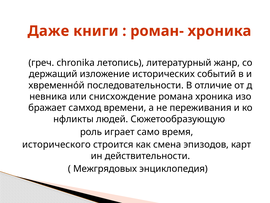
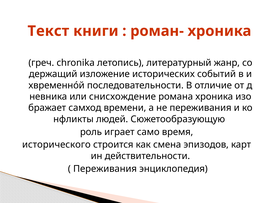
Даже: Даже -> Текст
Межгрядовых at (105, 168): Межгрядовых -> Переживания
